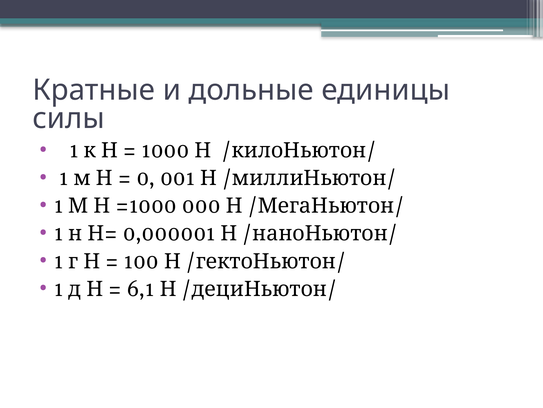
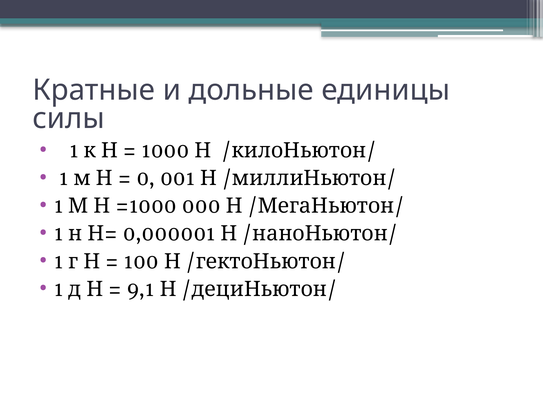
6,1: 6,1 -> 9,1
